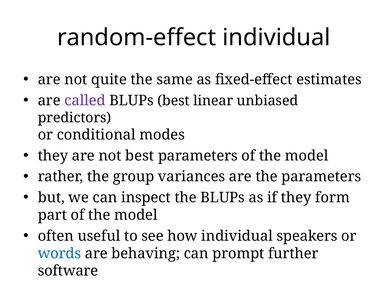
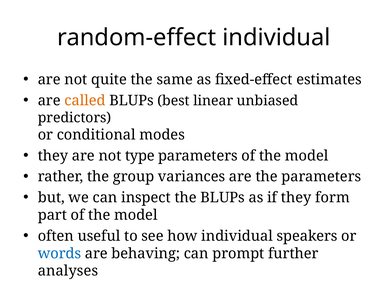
called colour: purple -> orange
not best: best -> type
software: software -> analyses
